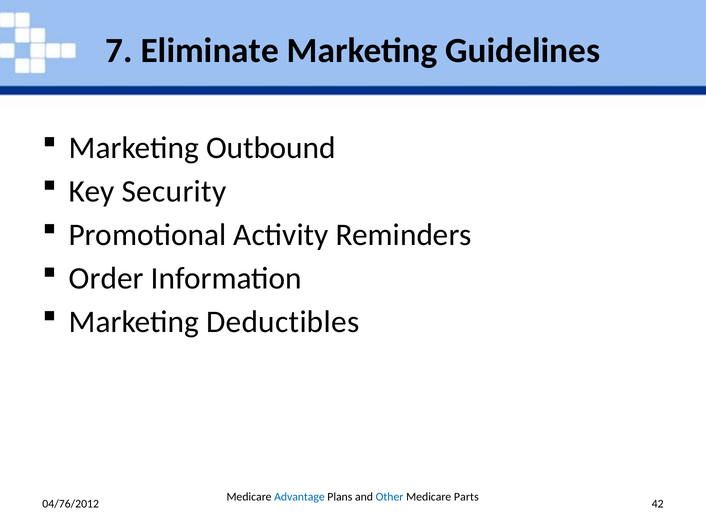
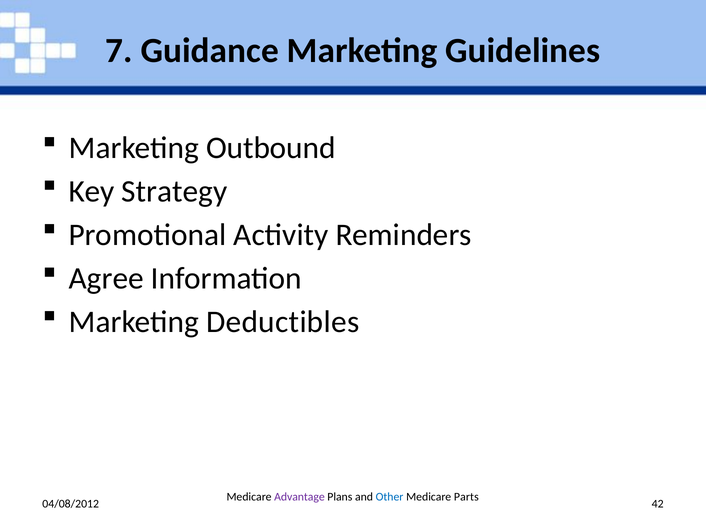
Eliminate: Eliminate -> Guidance
Security: Security -> Strategy
Order: Order -> Agree
Advantage colour: blue -> purple
04/76/2012: 04/76/2012 -> 04/08/2012
